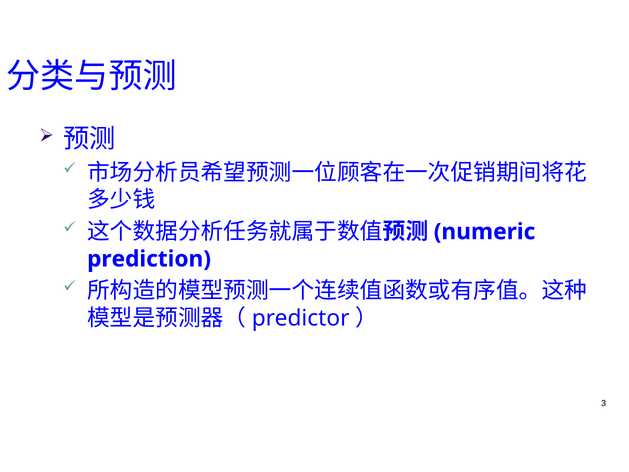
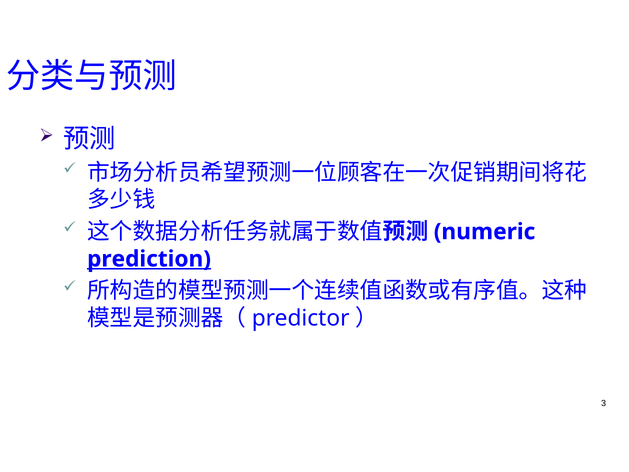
prediction underline: none -> present
